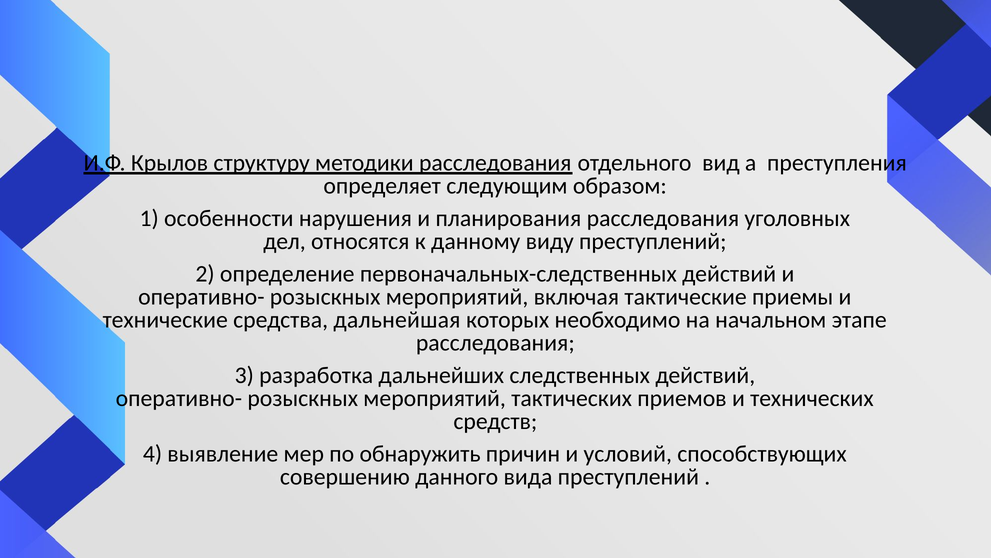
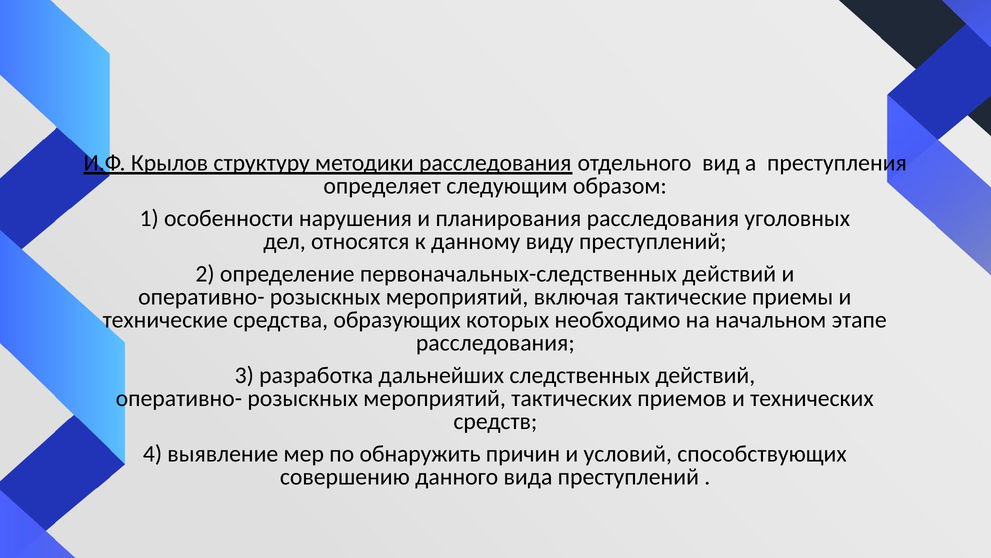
дальнейшая: дальнейшая -> образующих
